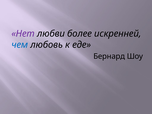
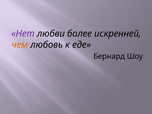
чем colour: blue -> orange
